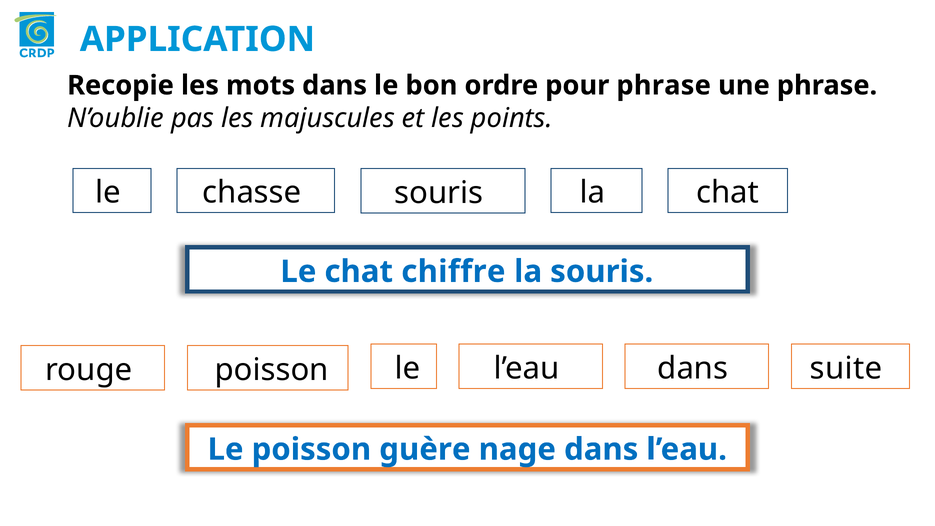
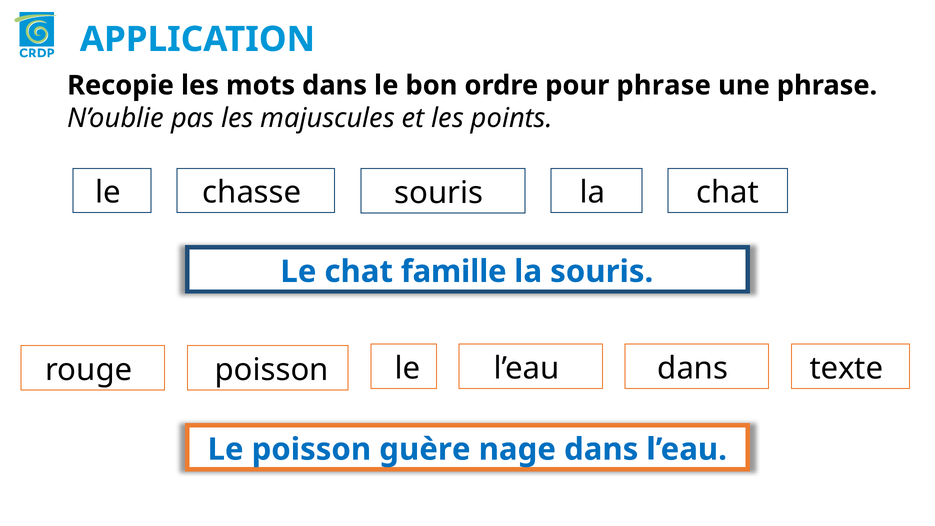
chiffre: chiffre -> famille
suite: suite -> texte
